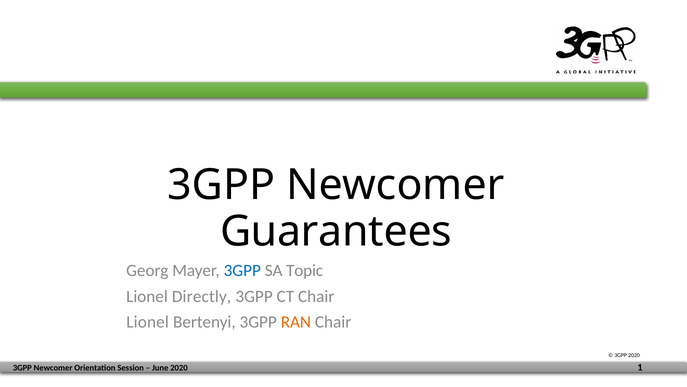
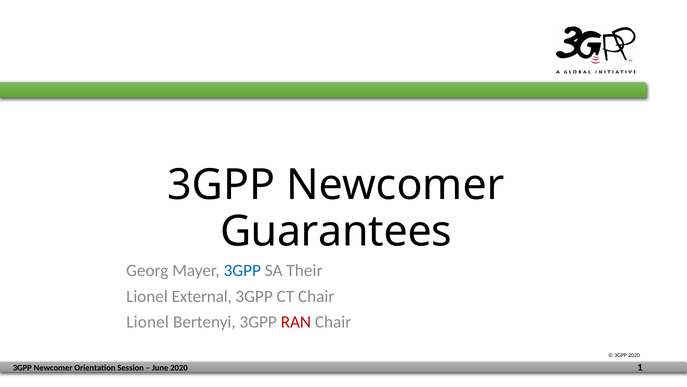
Topic: Topic -> Their
Directly: Directly -> External
RAN colour: orange -> red
